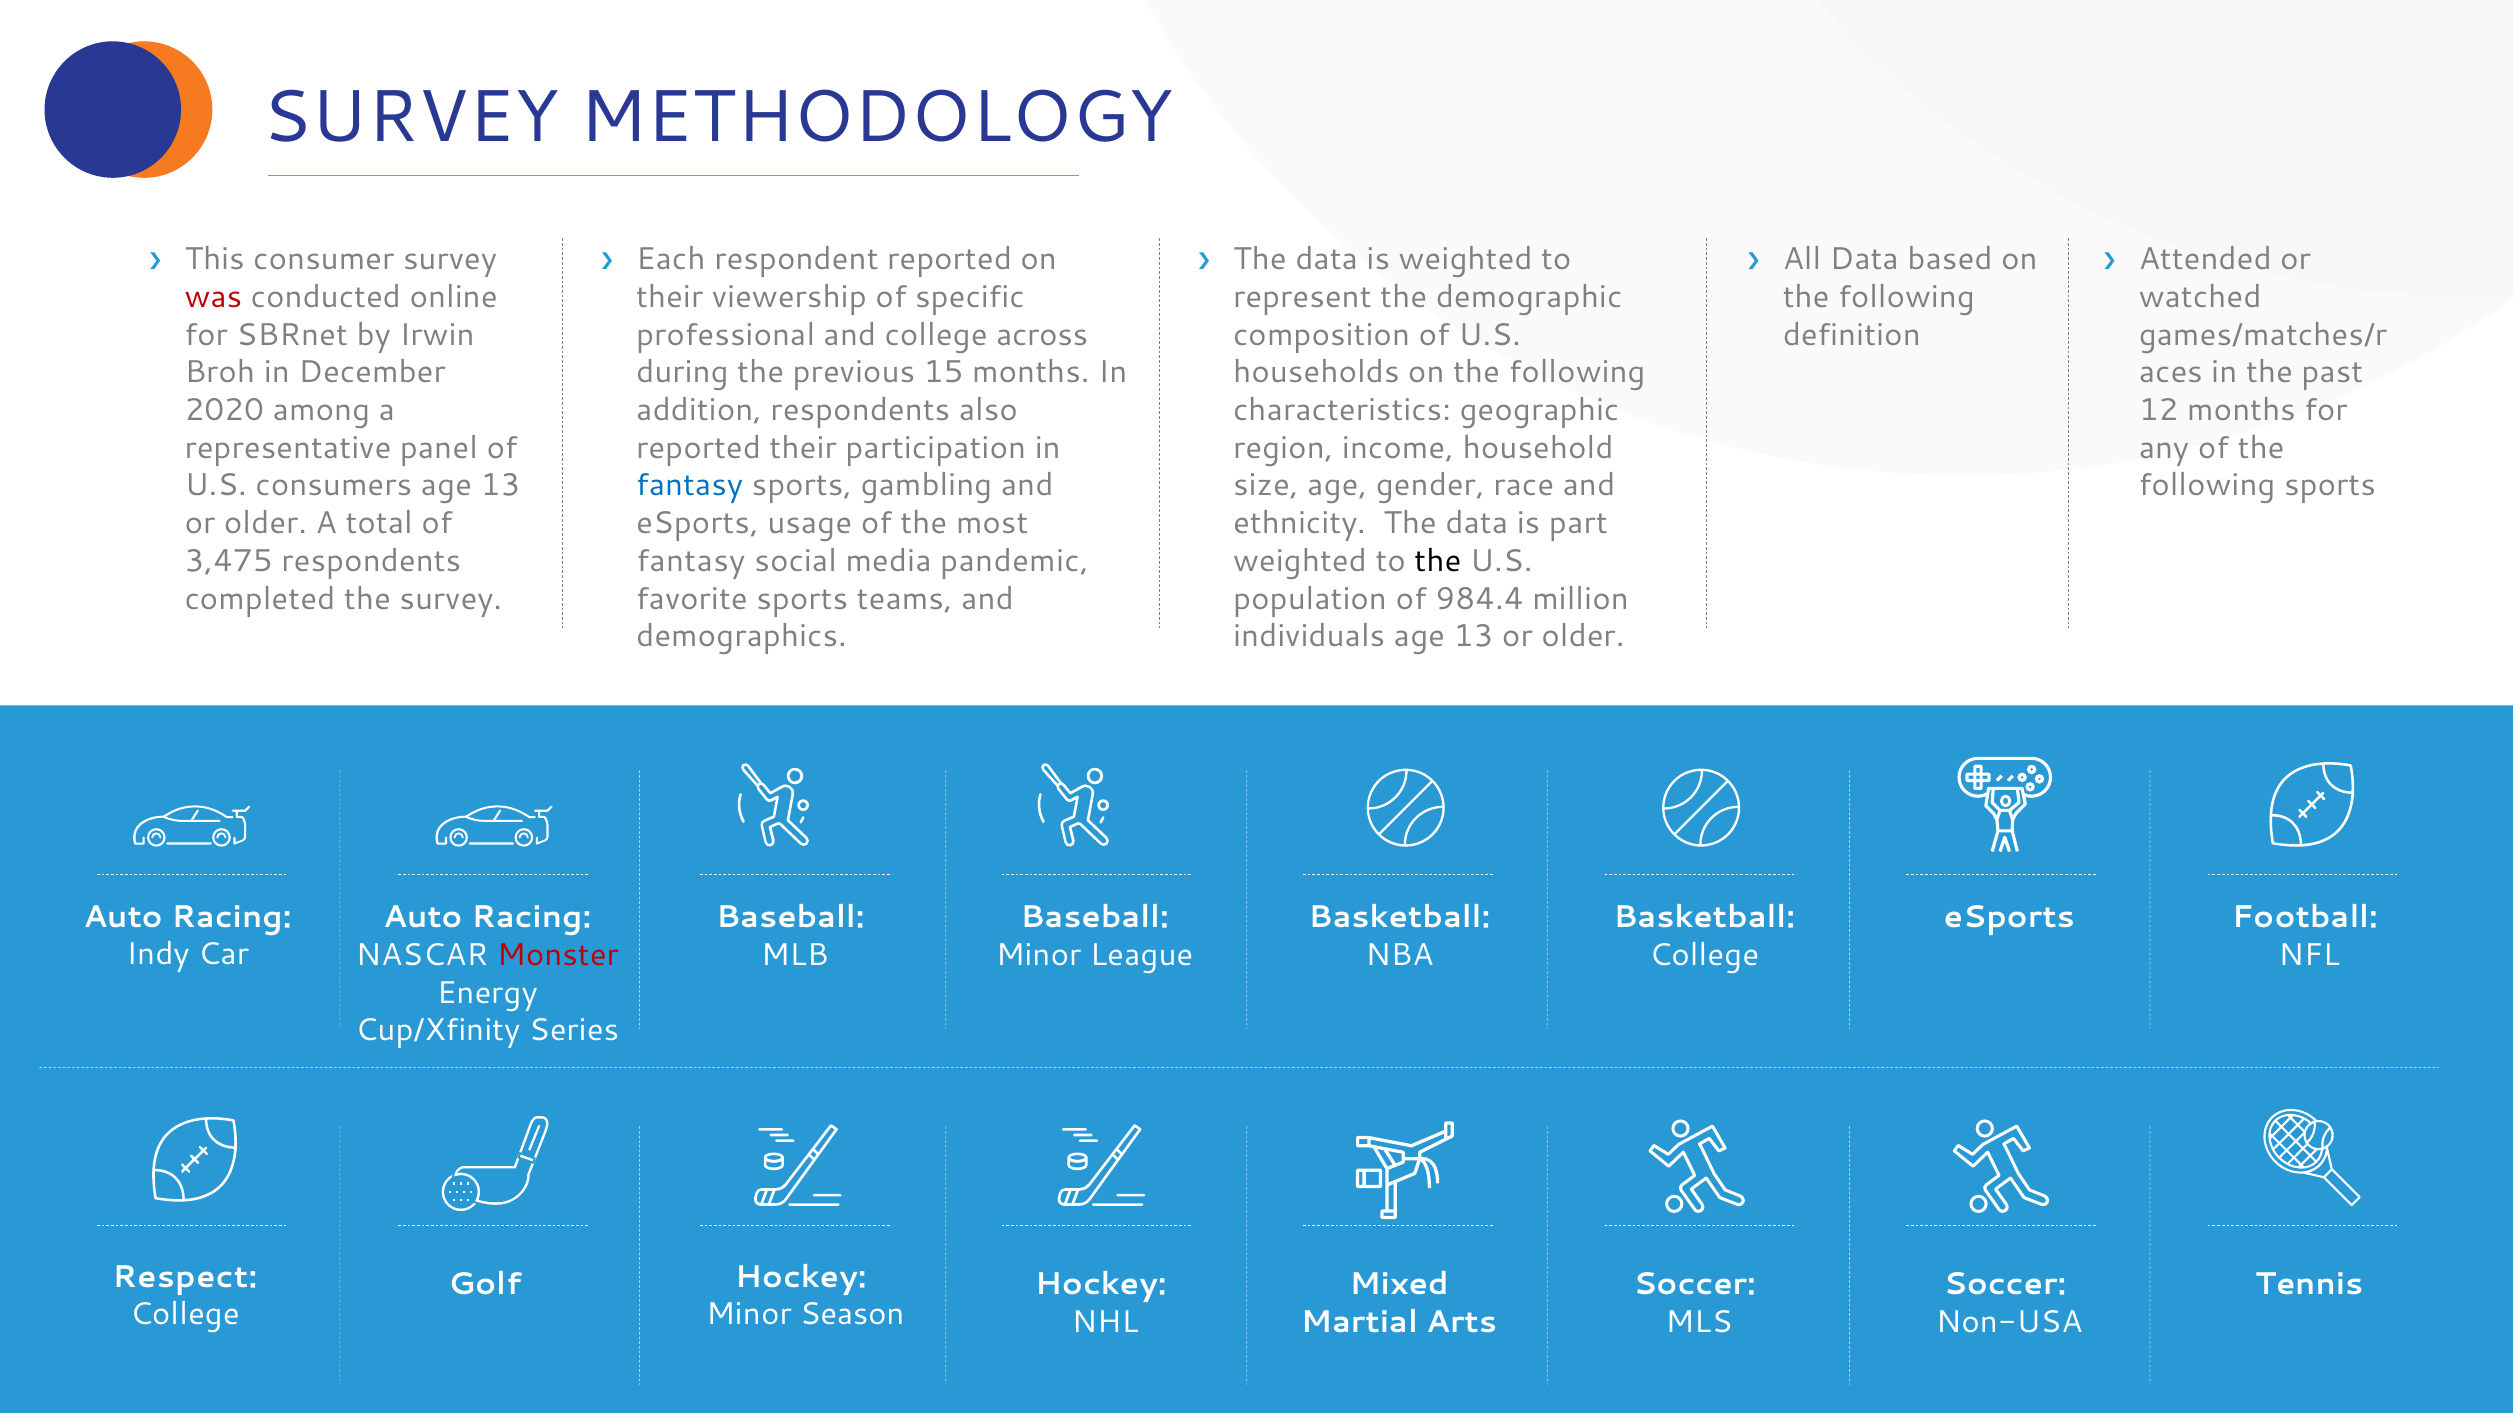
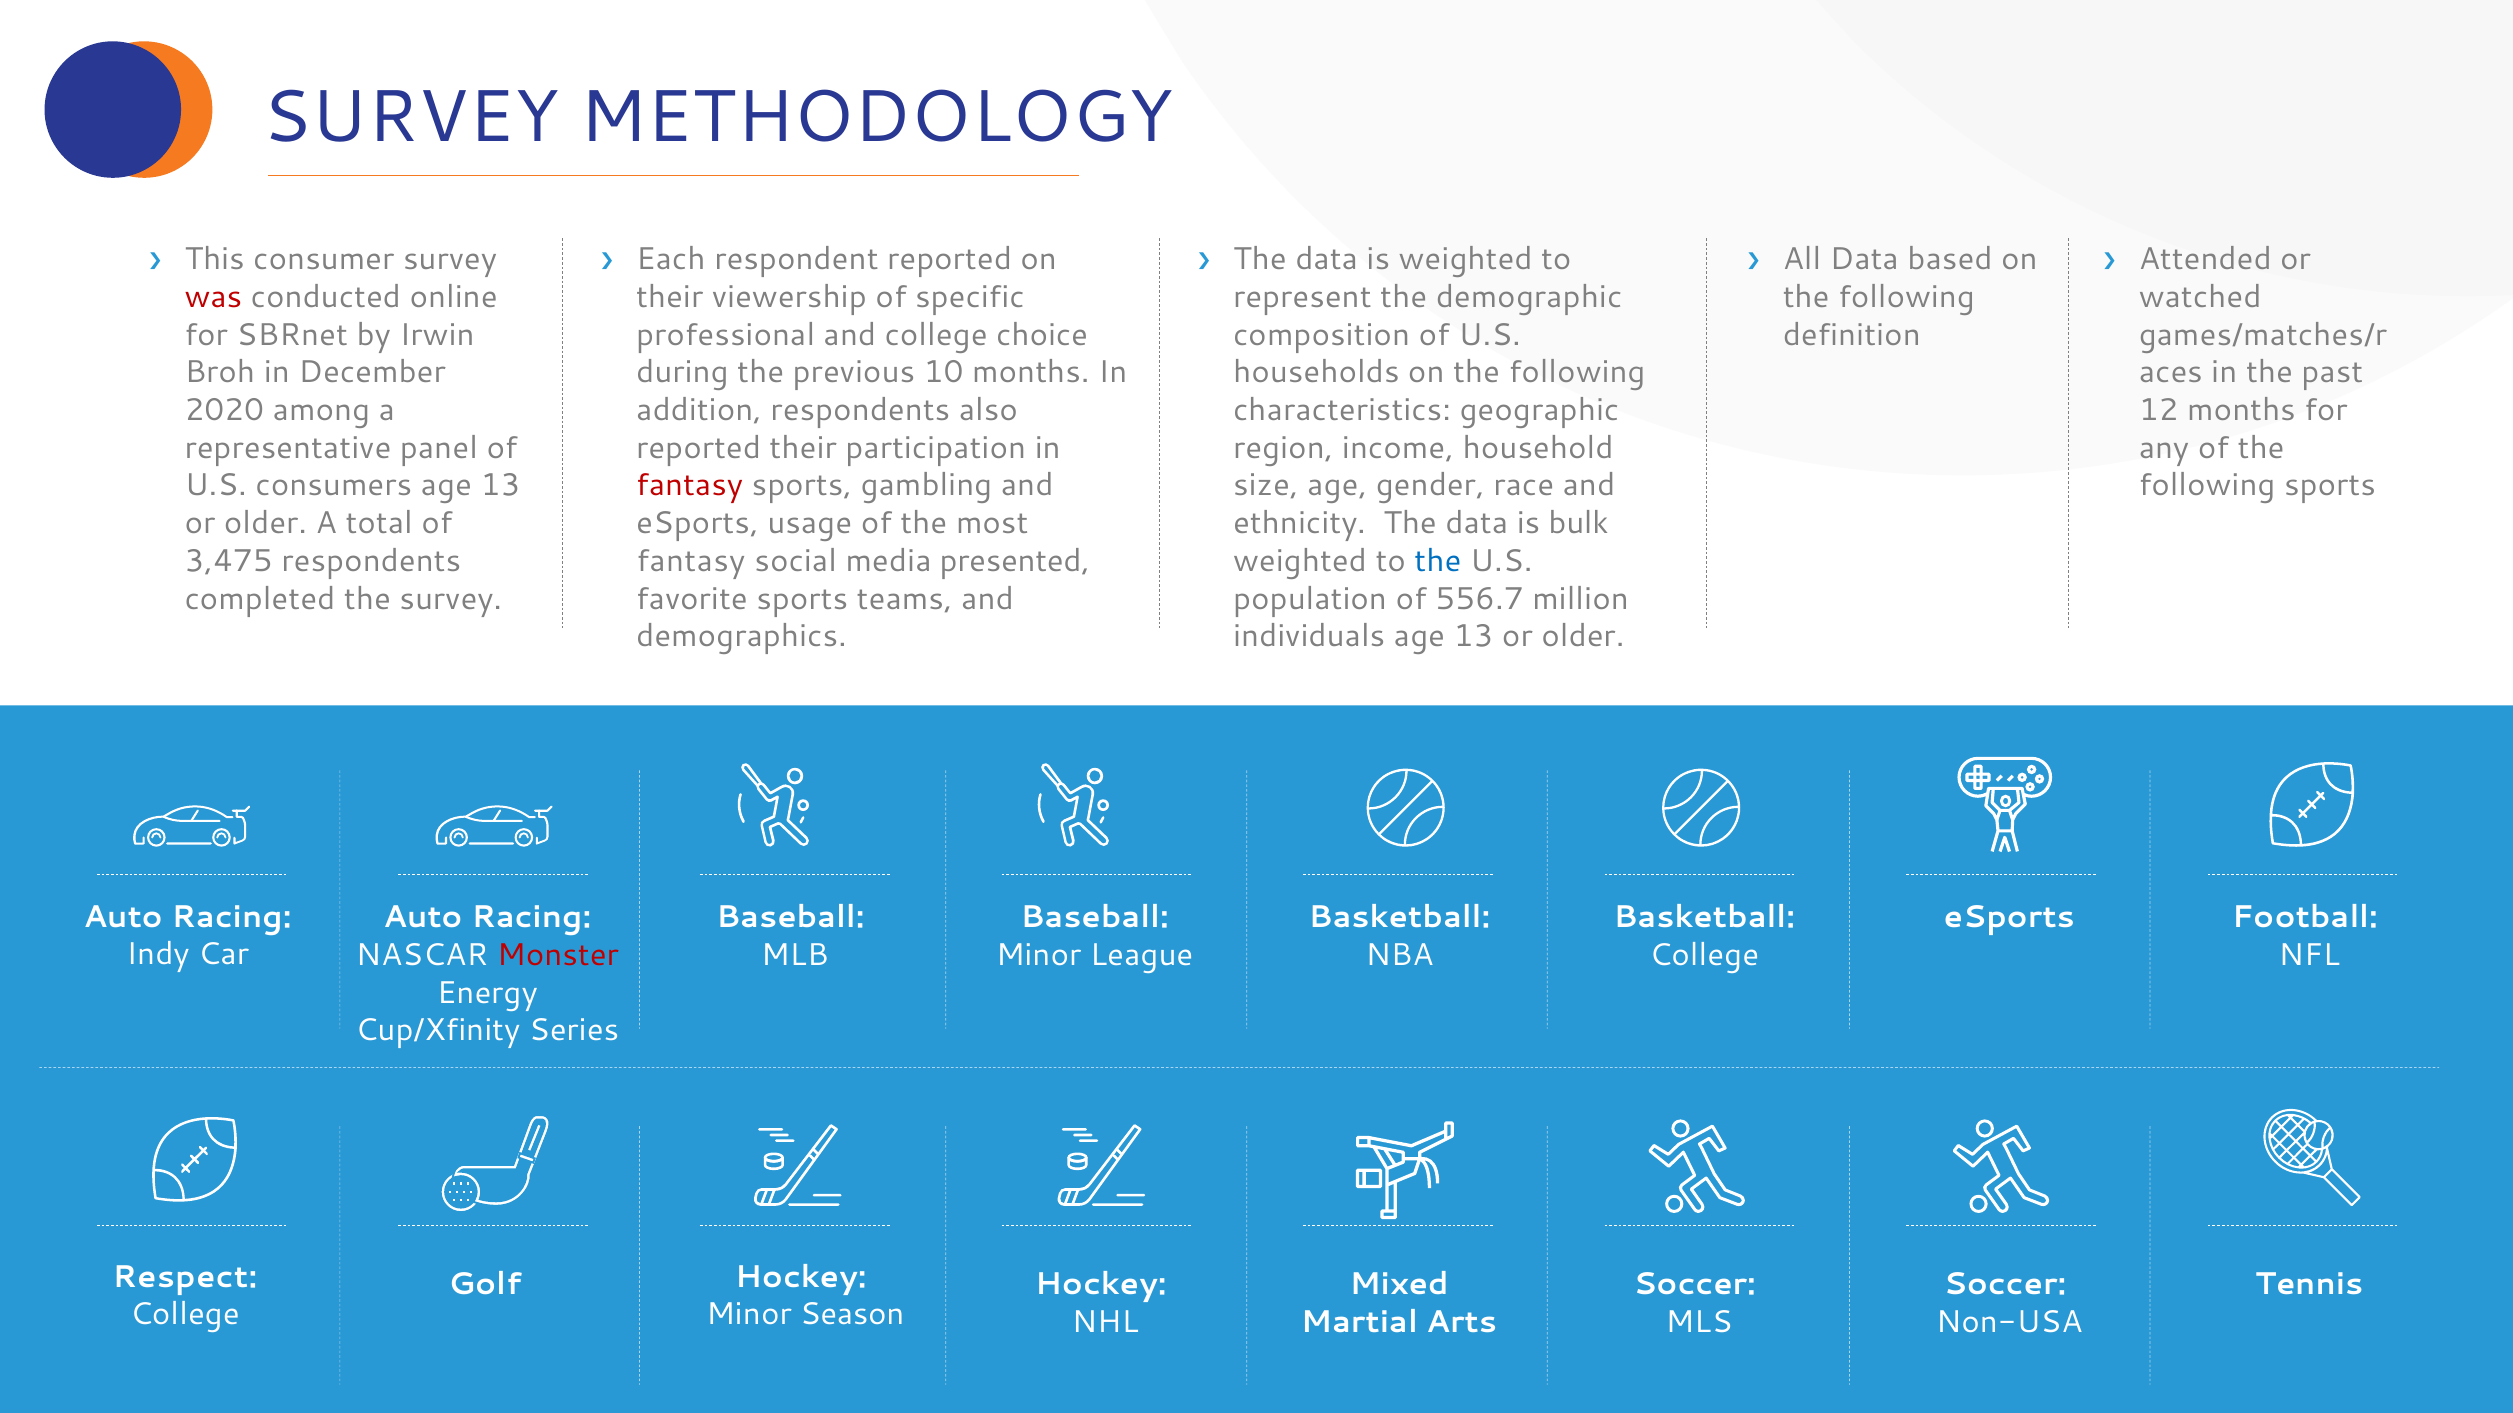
across: across -> choice
15: 15 -> 10
fantasy at (690, 486) colour: blue -> red
part: part -> bulk
pandemic: pandemic -> presented
the at (1438, 561) colour: black -> blue
984.4: 984.4 -> 556.7
